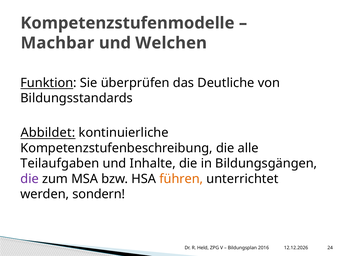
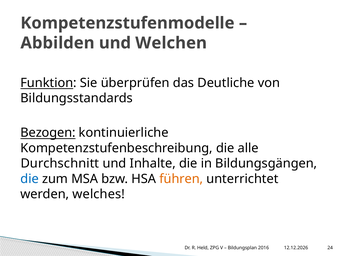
Machbar: Machbar -> Abbilden
Abbildet: Abbildet -> Bezogen
Teilaufgaben: Teilaufgaben -> Durchschnitt
die at (30, 179) colour: purple -> blue
sondern: sondern -> welches
